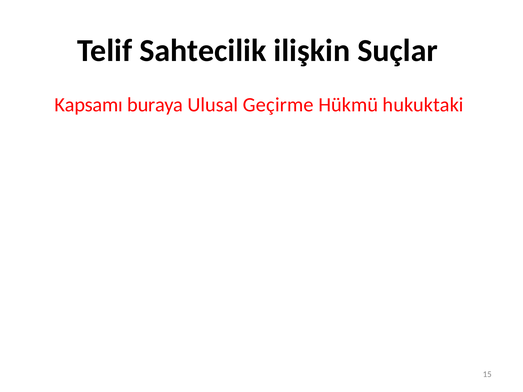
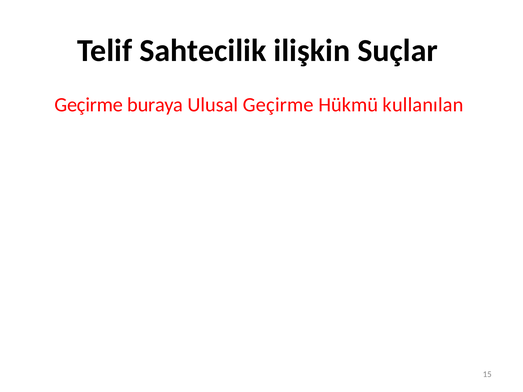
Kapsamı at (89, 105): Kapsamı -> Geçirme
hukuktaki: hukuktaki -> kullanılan
